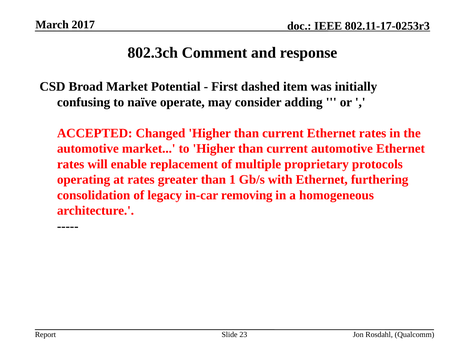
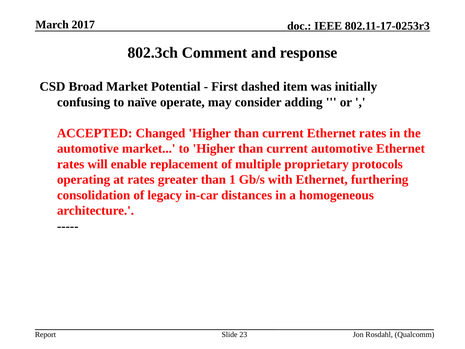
removing: removing -> distances
